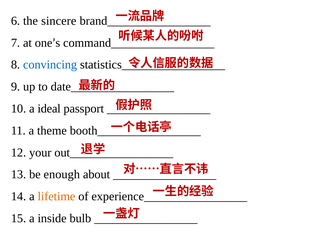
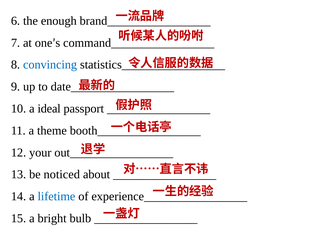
sincere: sincere -> enough
enough: enough -> noticed
lifetime colour: orange -> blue
inside: inside -> bright
